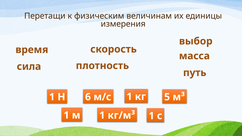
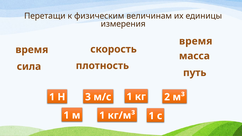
выбор at (196, 41): выбор -> время
6: 6 -> 3
5: 5 -> 2
